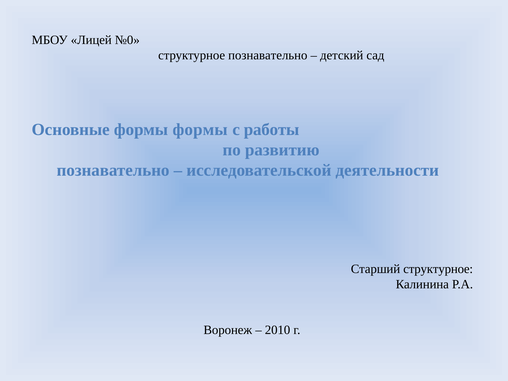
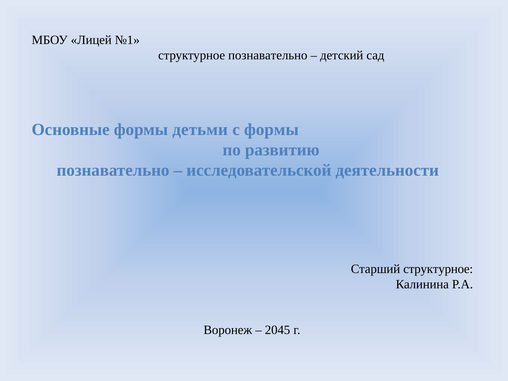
№0: №0 -> №1
формы формы: формы -> детьми
с работы: работы -> формы
2010: 2010 -> 2045
